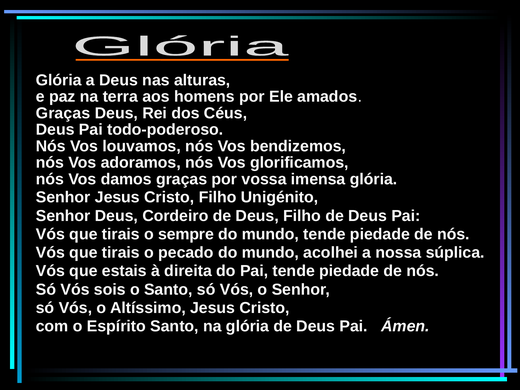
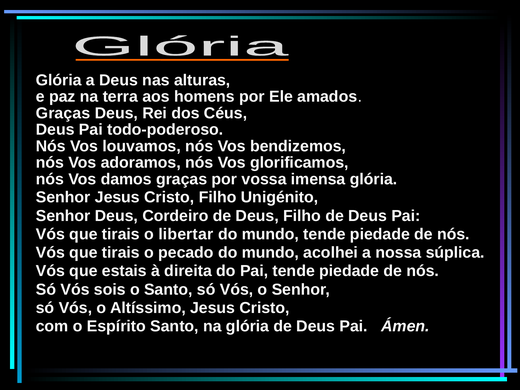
sempre: sempre -> libertar
